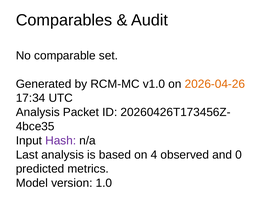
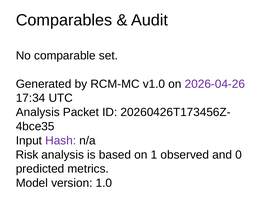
2026-04-26 colour: orange -> purple
Last: Last -> Risk
4: 4 -> 1
